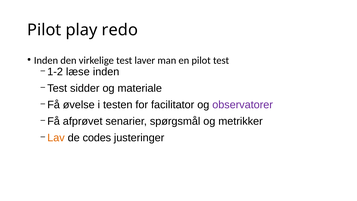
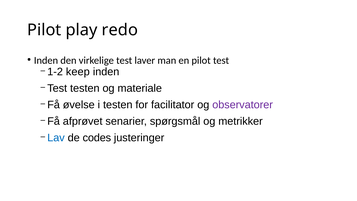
læse: læse -> keep
Test sidder: sidder -> testen
Lav colour: orange -> blue
